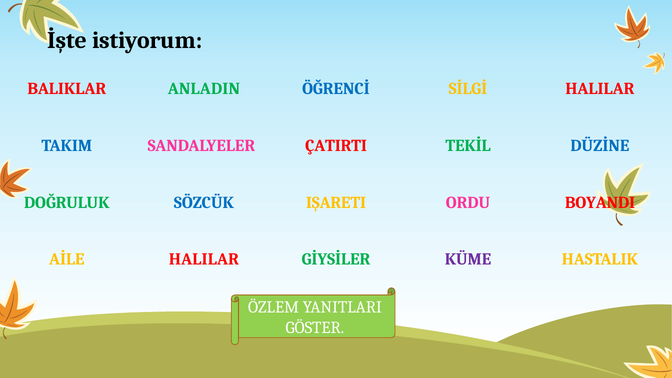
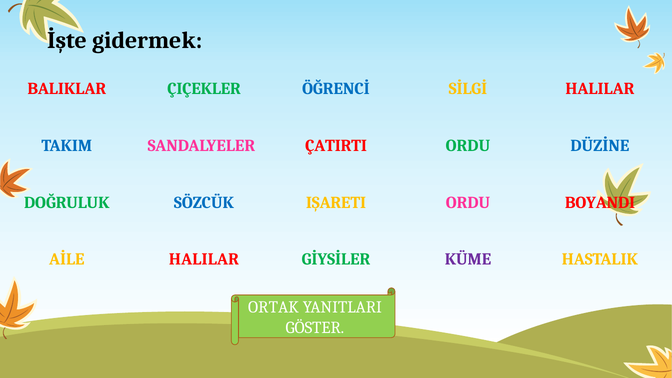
istiyorum: istiyorum -> gidermek
ANLADIN: ANLADIN -> ÇIÇEKLER
TAKIM TEKİL: TEKİL -> ORDU
ÖZLEM: ÖZLEM -> ORTAK
